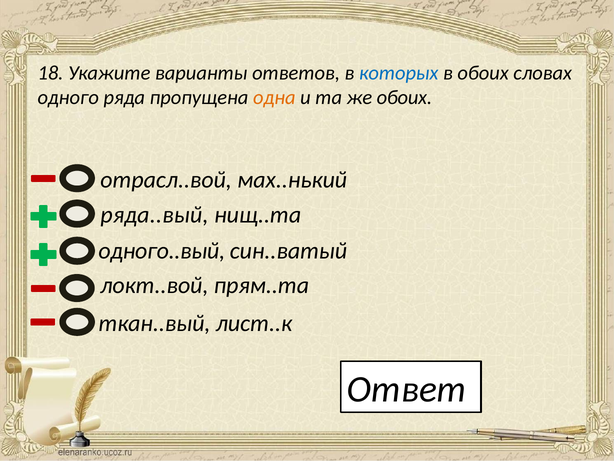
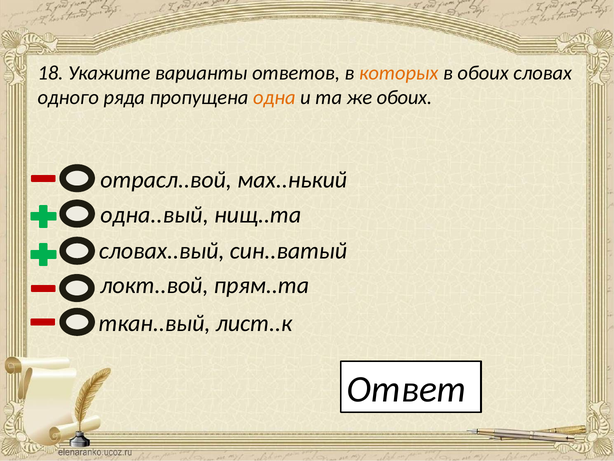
которых colour: blue -> orange
ряда..вый: ряда..вый -> одна..вый
одного..вый: одного..вый -> словах..вый
